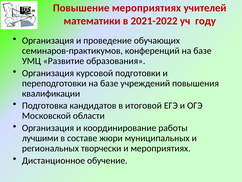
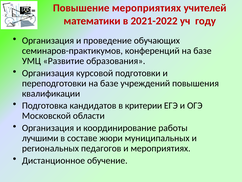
итоговой: итоговой -> критерии
творчески: творчески -> педагогов
